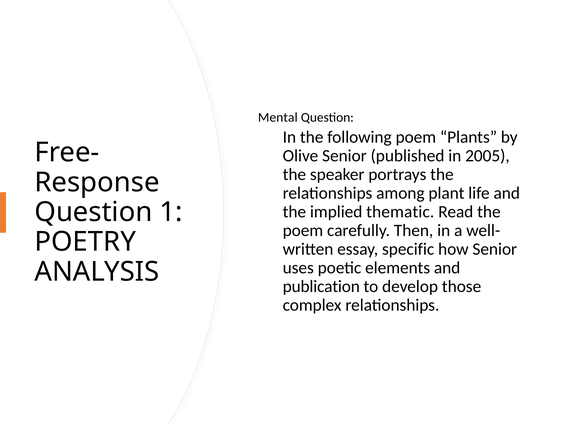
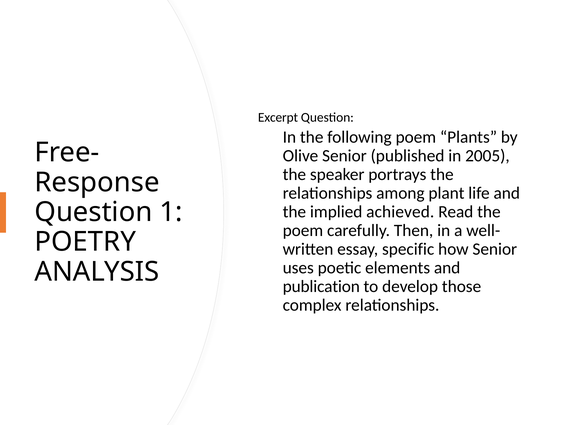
Mental: Mental -> Excerpt
thematic: thematic -> achieved
